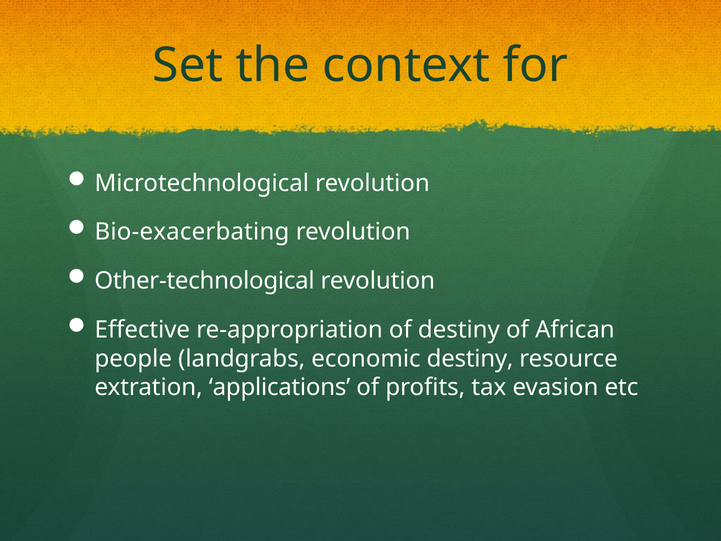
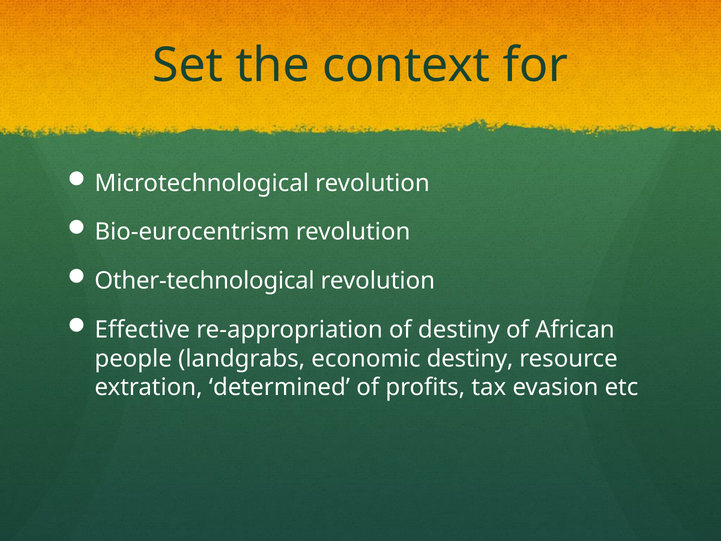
Bio-exacerbating: Bio-exacerbating -> Bio-eurocentrism
applications: applications -> determined
